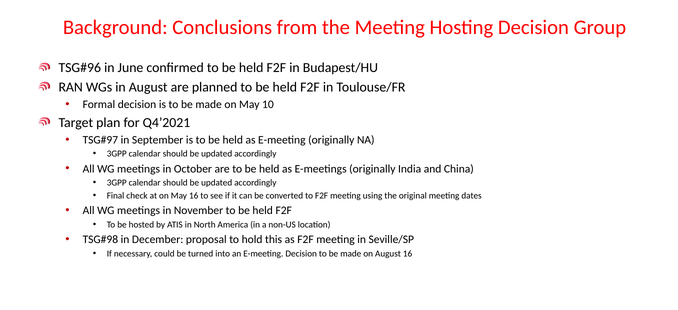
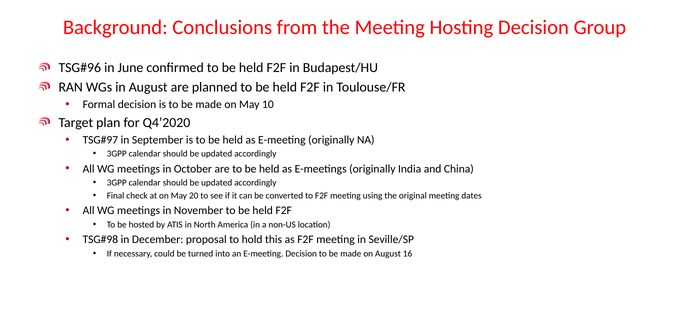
Q4’2021: Q4’2021 -> Q4’2020
May 16: 16 -> 20
